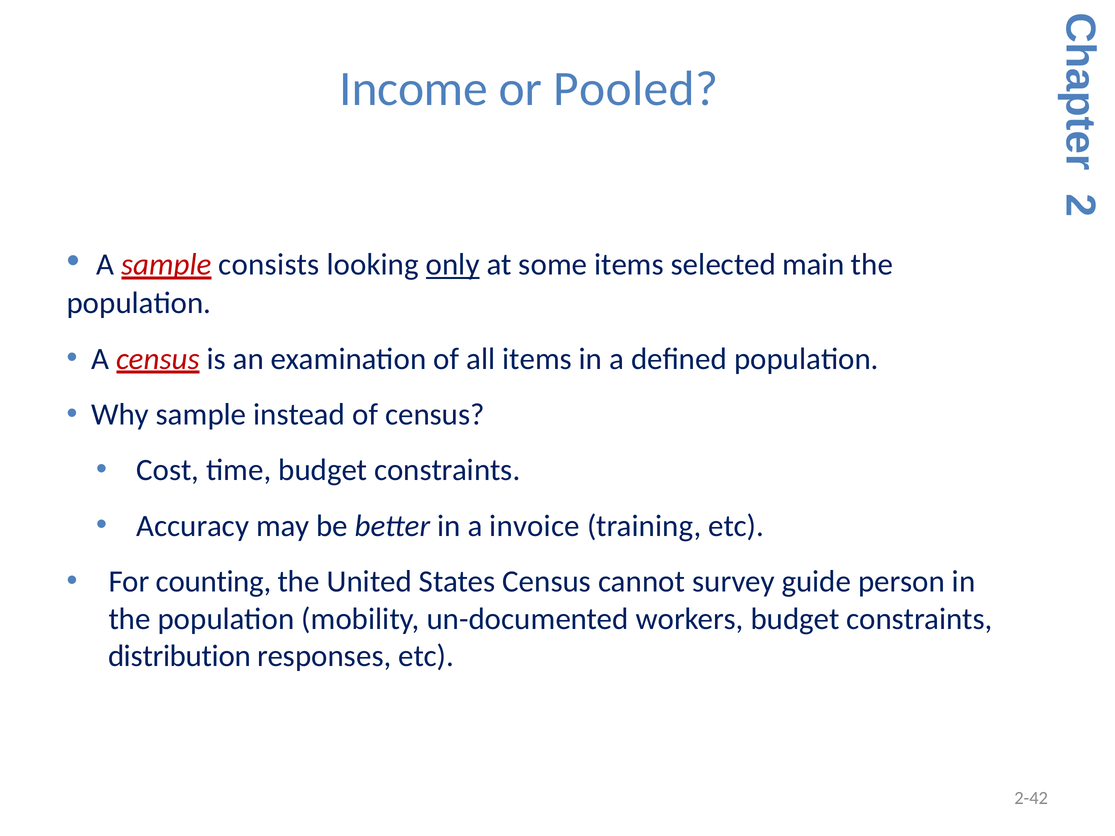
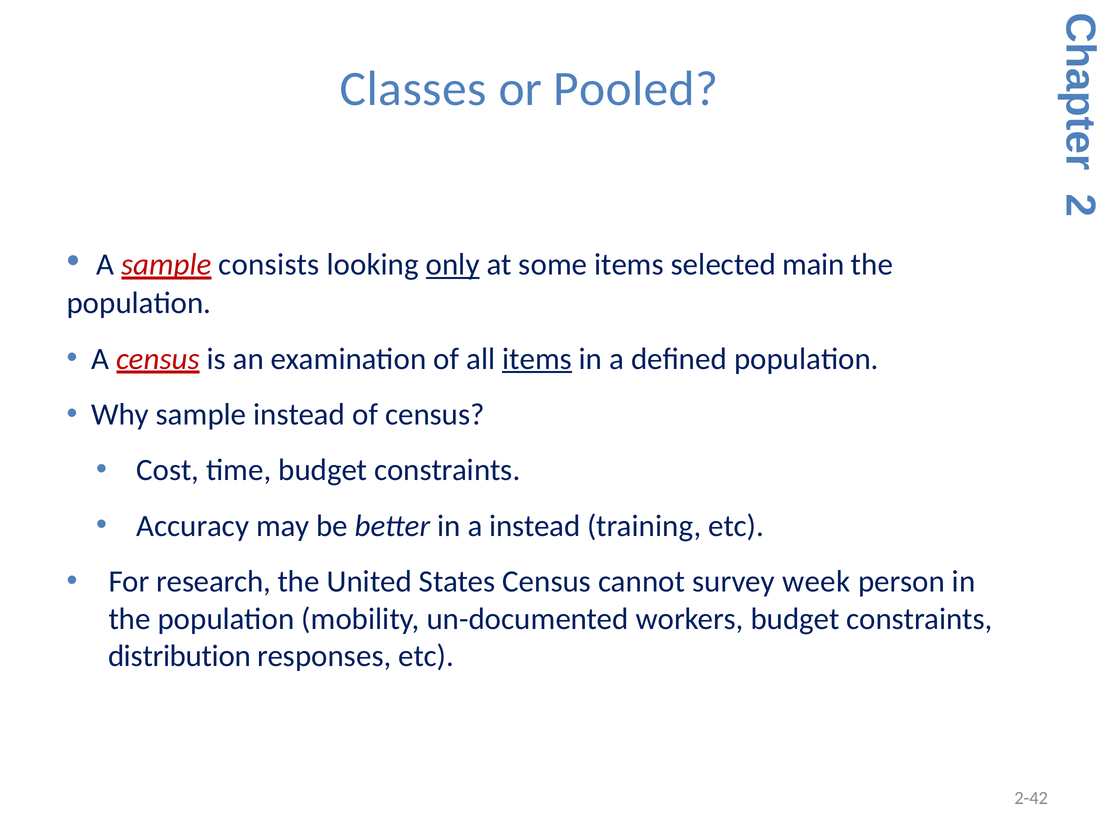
Income: Income -> Classes
items at (537, 359) underline: none -> present
a invoice: invoice -> instead
counting: counting -> research
guide: guide -> week
